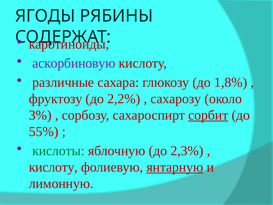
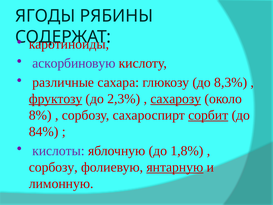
1,8%: 1,8% -> 8,3%
фруктозу underline: none -> present
2,2%: 2,2% -> 2,3%
сахарозу underline: none -> present
3%: 3% -> 8%
55%: 55% -> 84%
кислоты colour: green -> purple
2,3%: 2,3% -> 1,8%
кислоту at (53, 167): кислоту -> сорбозу
